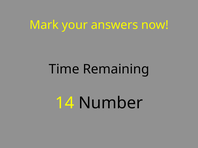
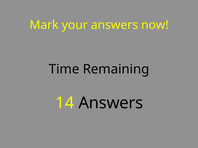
14 Number: Number -> Answers
